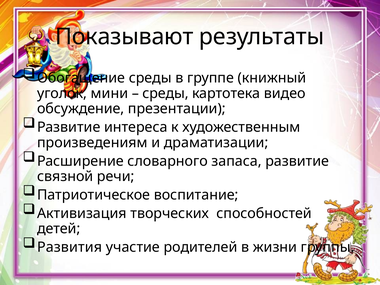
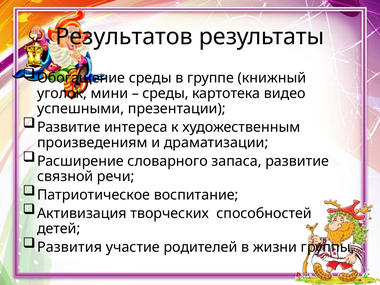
Показывают: Показывают -> Результатов
обсуждение: обсуждение -> успешными
